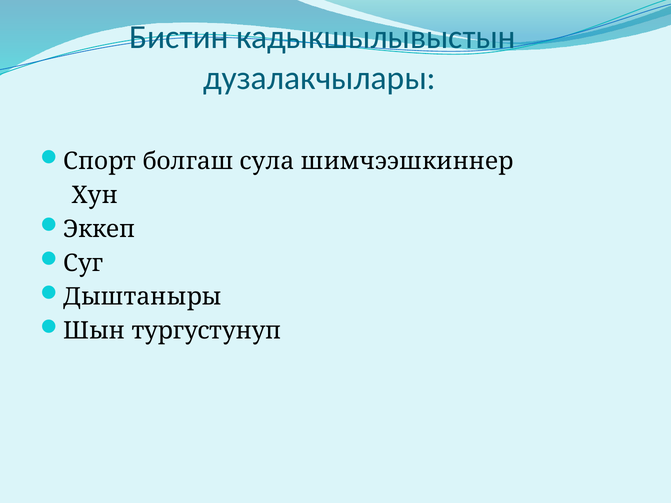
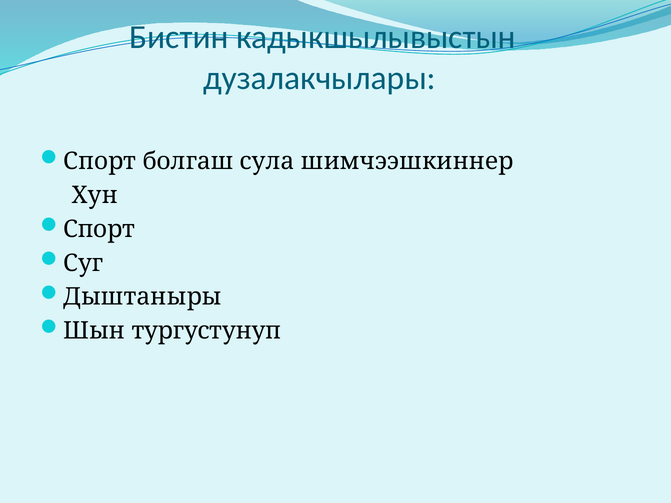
Эккеп at (99, 229): Эккеп -> Спорт
